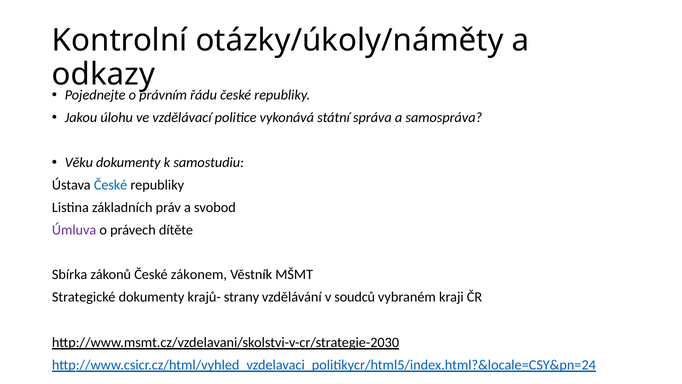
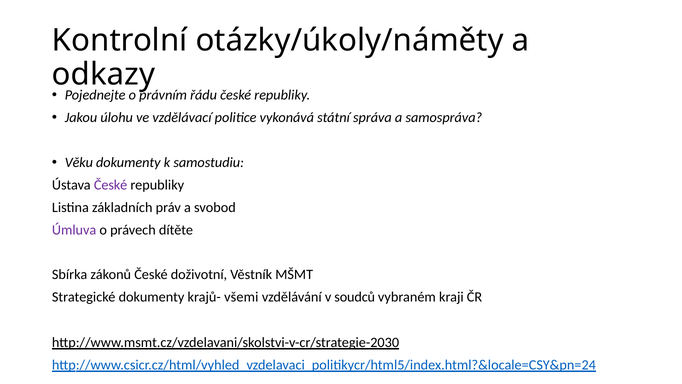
České at (111, 185) colour: blue -> purple
zákonem: zákonem -> doživotní
strany: strany -> všemi
